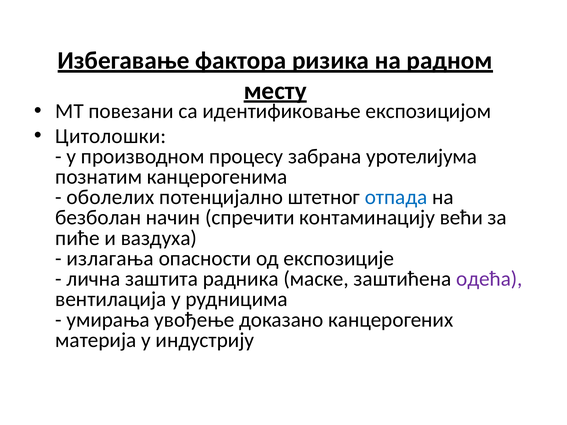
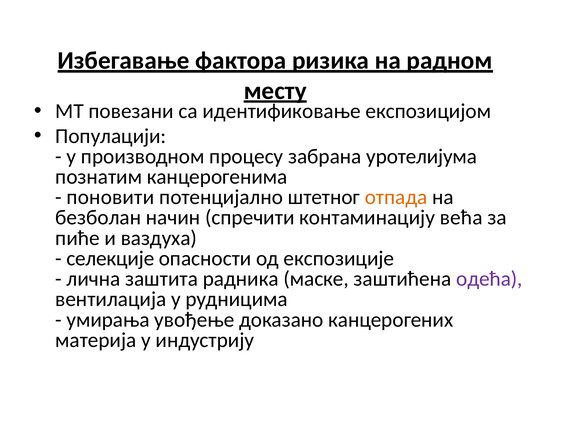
Цитолошки: Цитолошки -> Популацији
оболелих: оболелих -> поновити
отпада colour: blue -> orange
већи: већи -> већа
излагања: излагања -> селекције
